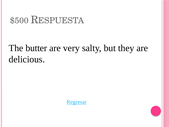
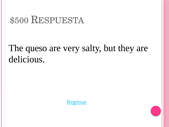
butter: butter -> queso
